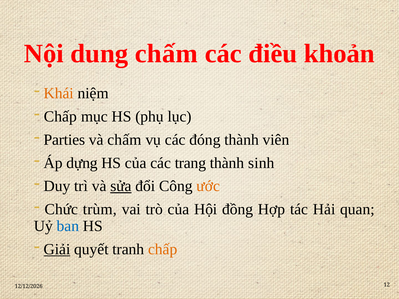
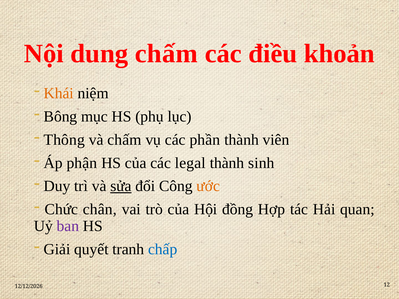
Chấp at (60, 117): Chấp -> Bông
Parties: Parties -> Thông
đóng: đóng -> phần
dựng: dựng -> phận
trang: trang -> legal
trùm: trùm -> chân
ban colour: blue -> purple
Giải underline: present -> none
chấp at (163, 249) colour: orange -> blue
